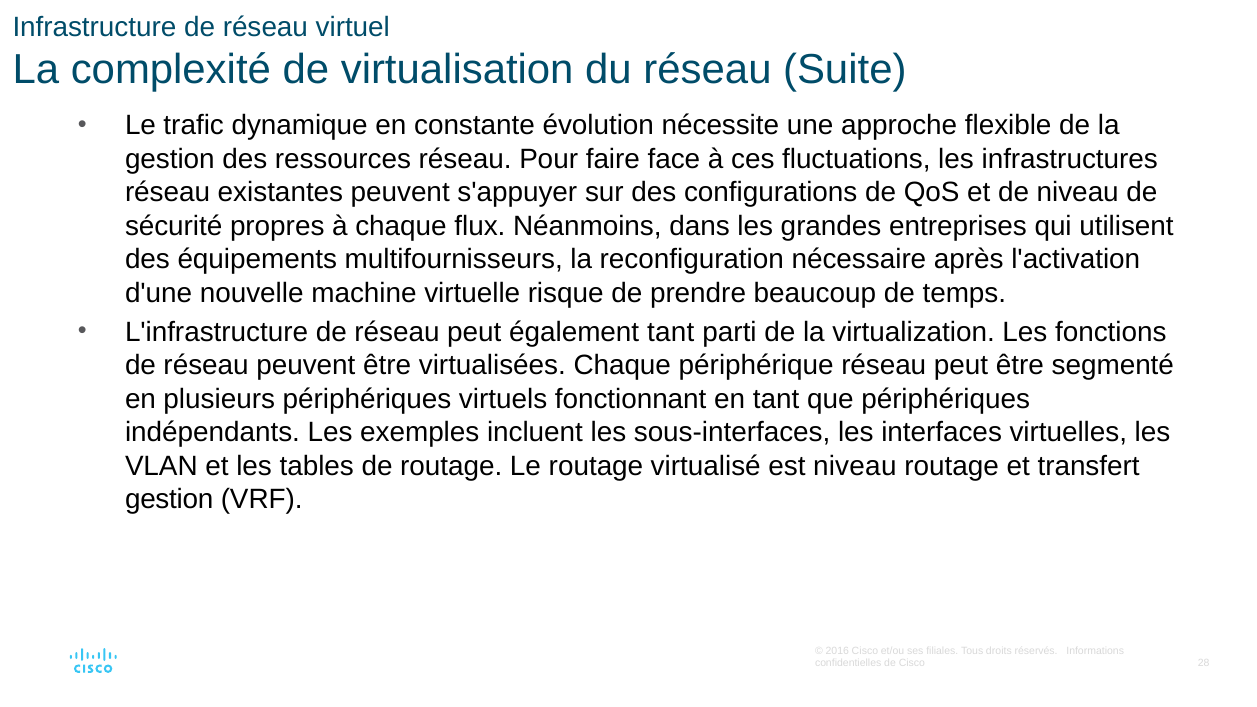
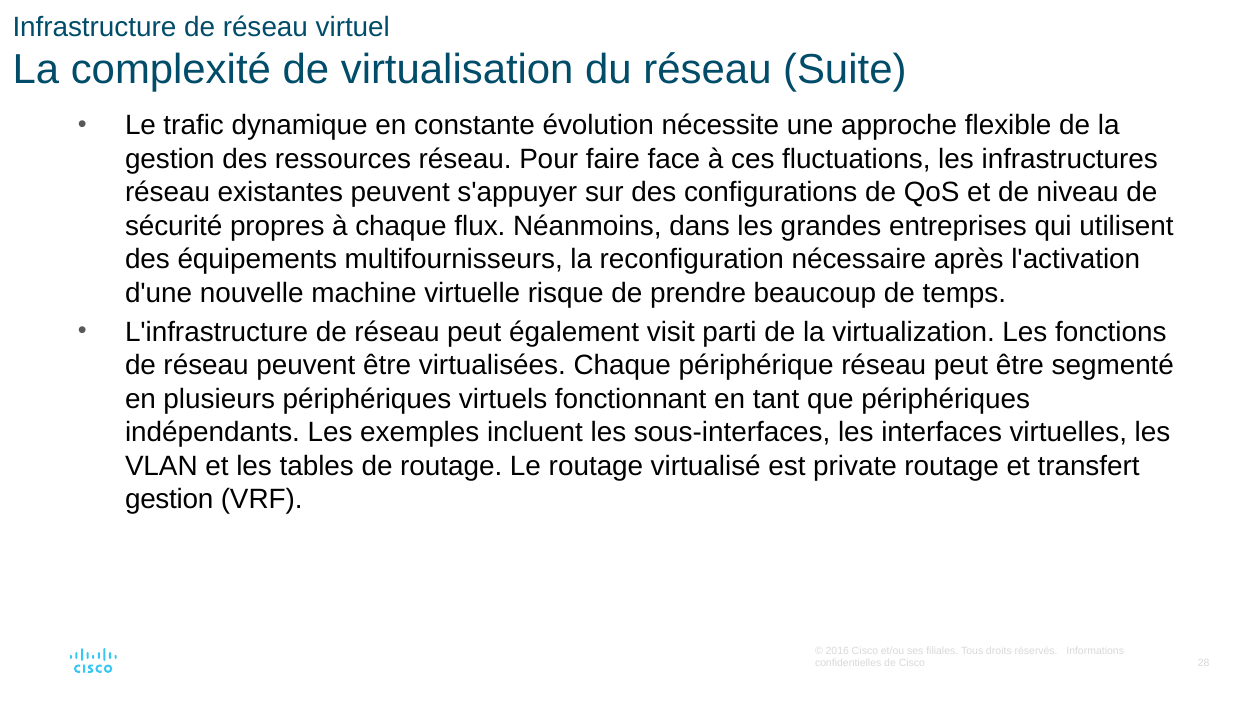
également tant: tant -> visit
est niveau: niveau -> private
